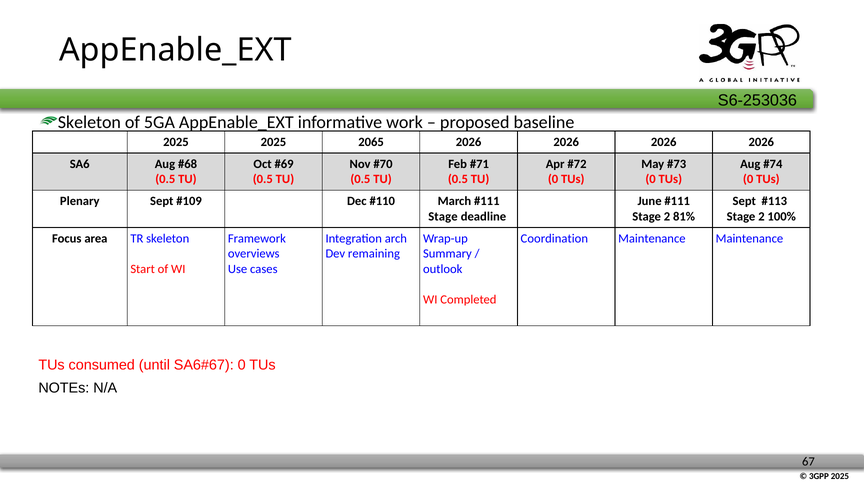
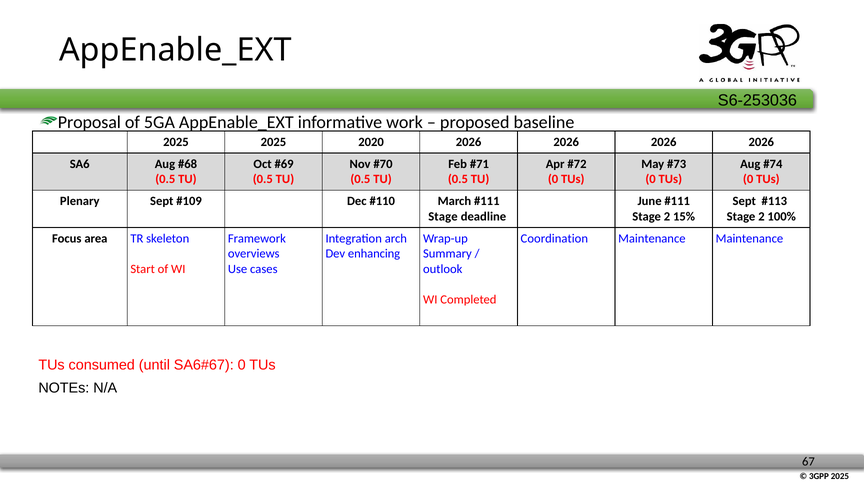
Skeleton at (89, 122): Skeleton -> Proposal
2065: 2065 -> 2020
81%: 81% -> 15%
remaining: remaining -> enhancing
